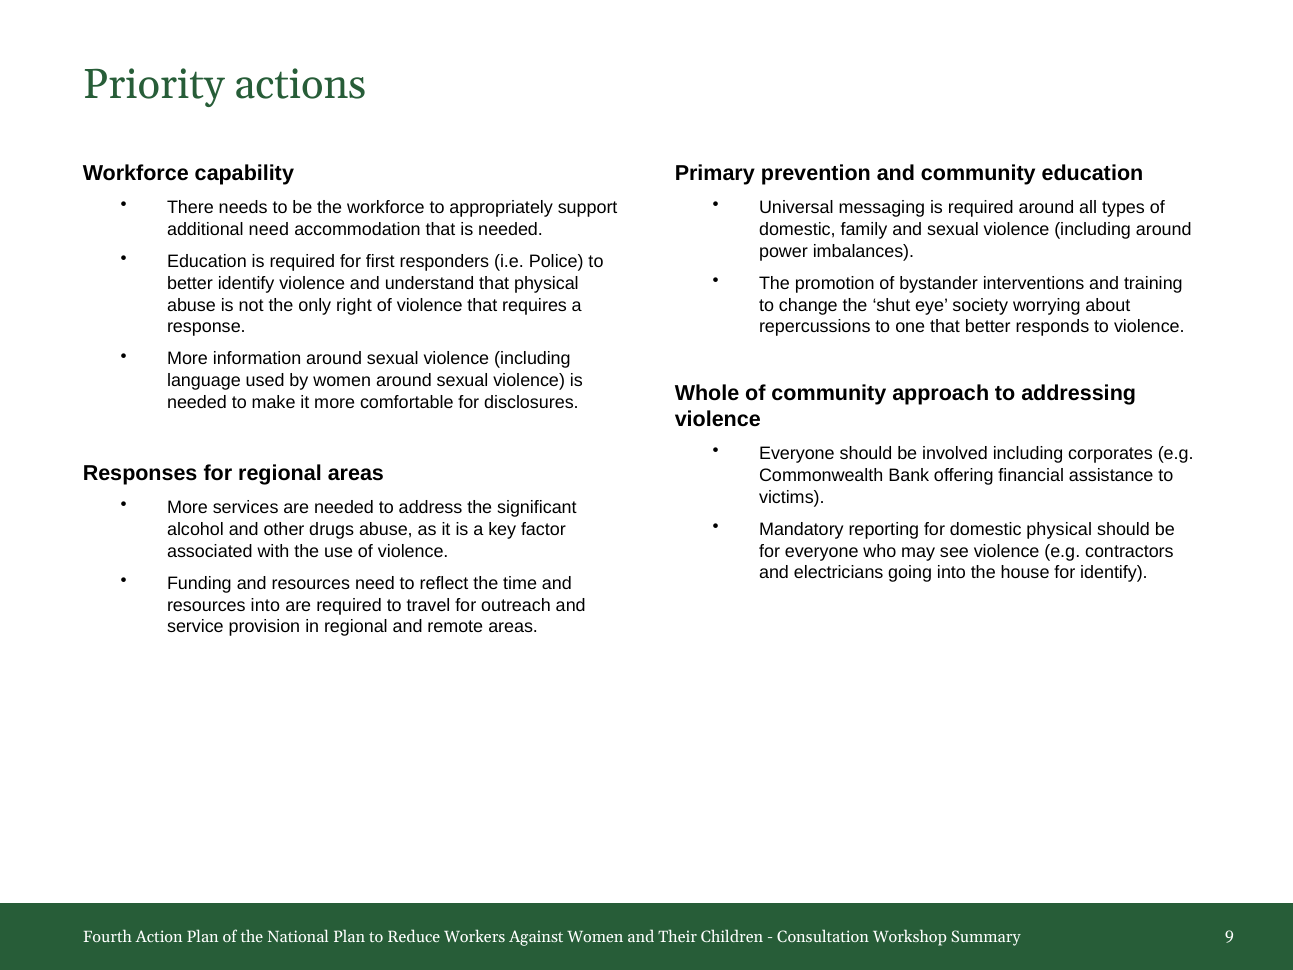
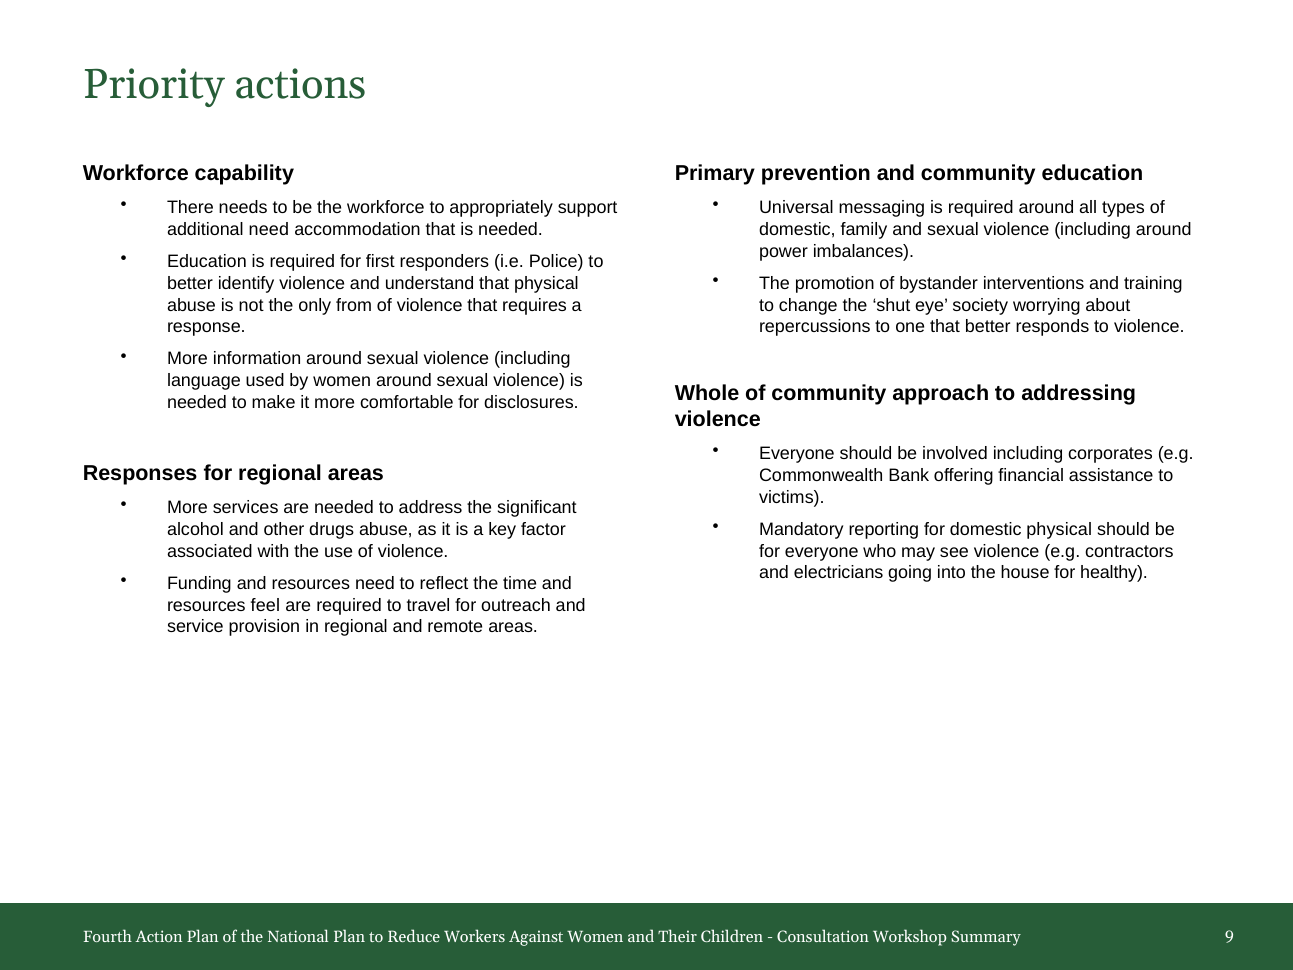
right: right -> from
for identify: identify -> healthy
resources into: into -> feel
